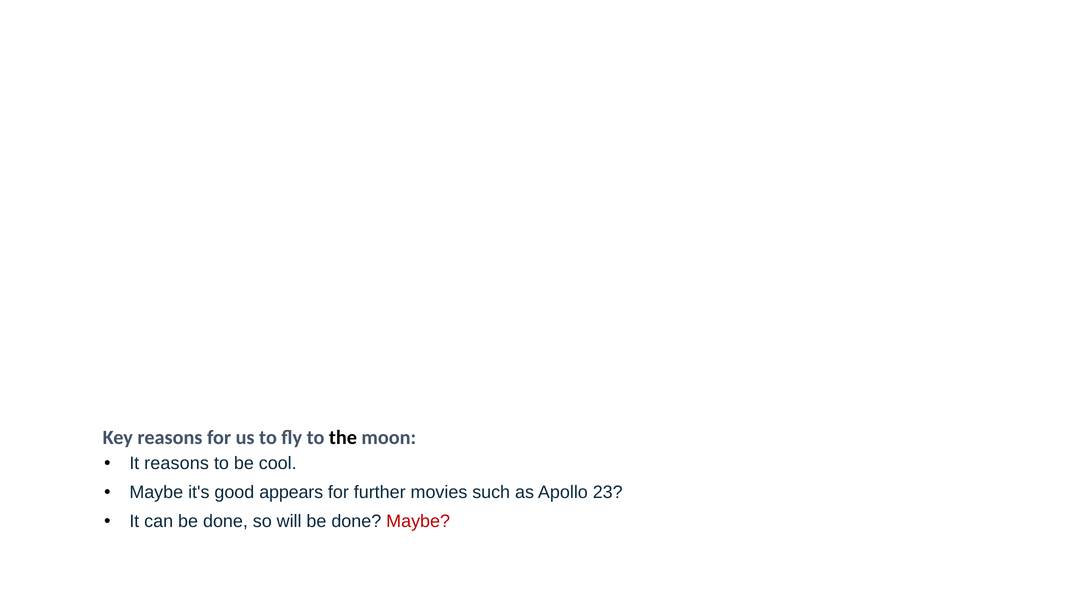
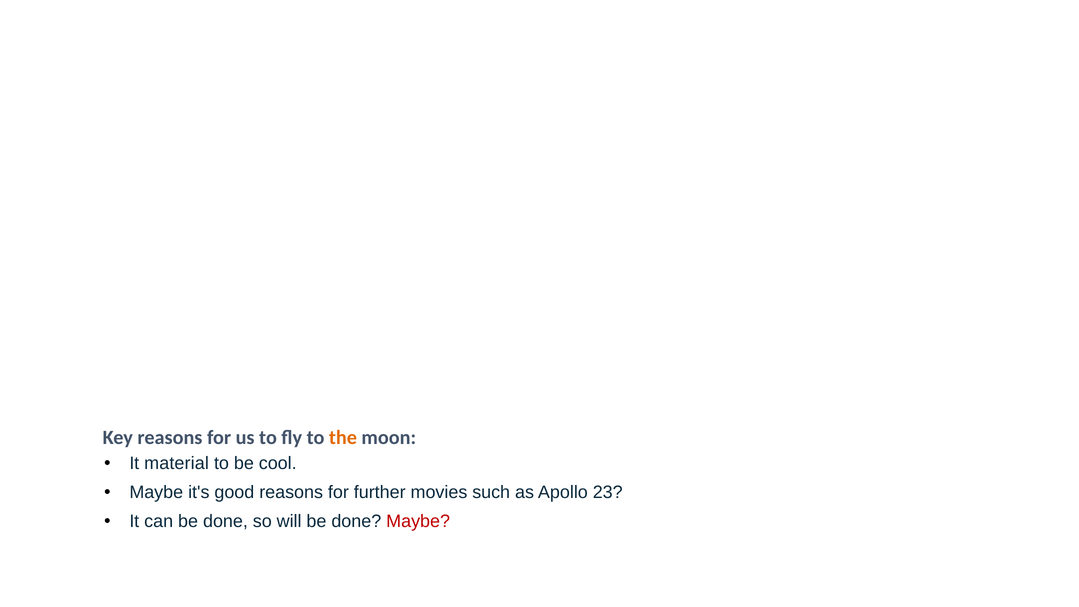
the colour: black -> orange
It reasons: reasons -> material
good appears: appears -> reasons
